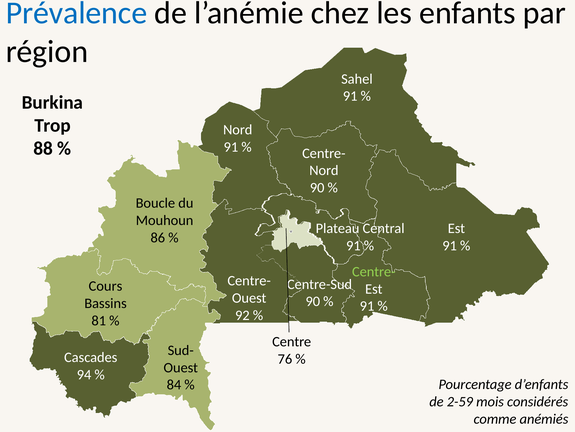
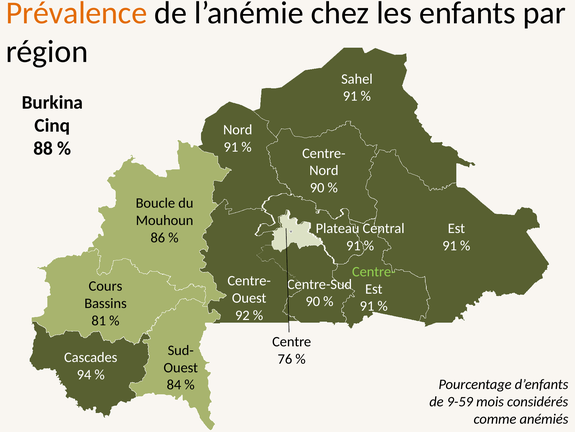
Prévalence colour: blue -> orange
Trop: Trop -> Cinq
2-59: 2-59 -> 9-59
